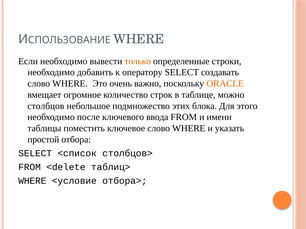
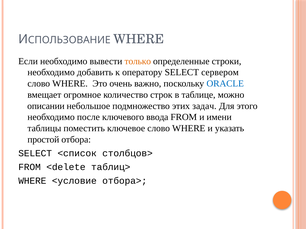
создавать: создавать -> сервером
ORACLE colour: orange -> blue
столбцов: столбцов -> описании
блока: блока -> задач
